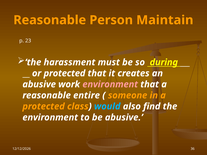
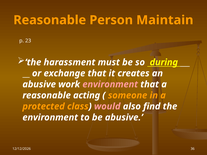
or protected: protected -> exchange
entire: entire -> acting
would colour: light blue -> pink
